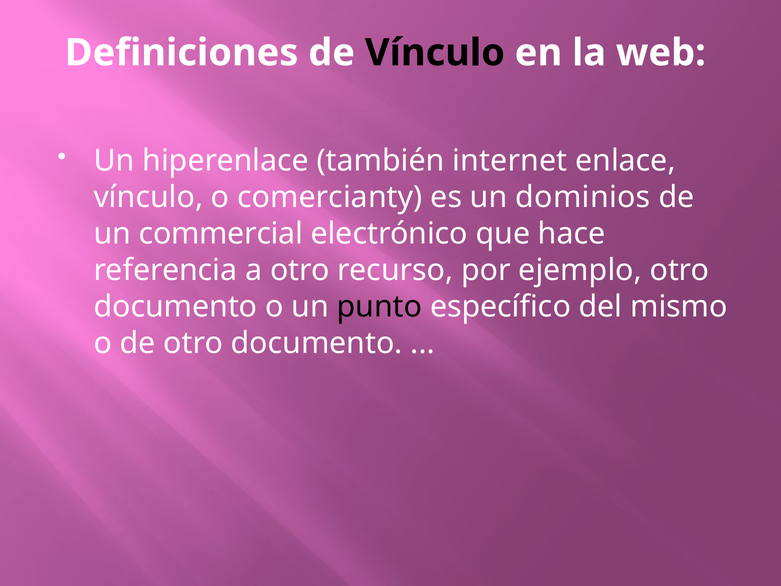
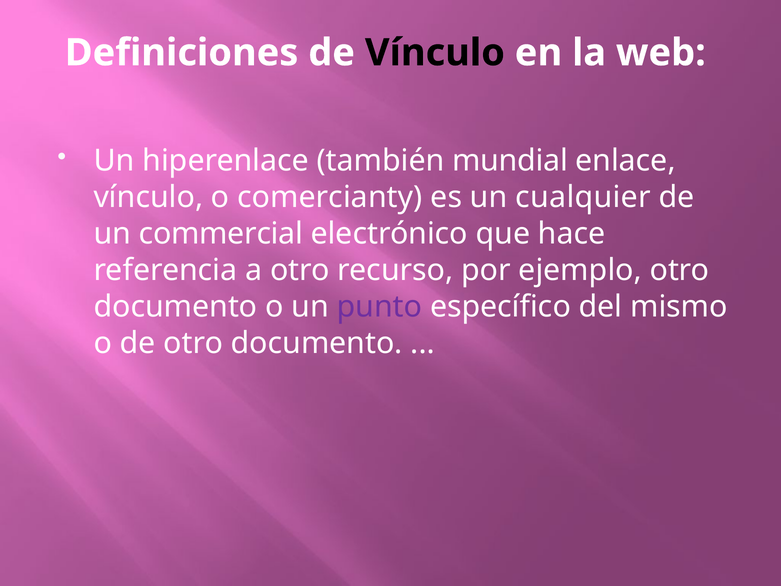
internet: internet -> mundial
dominios: dominios -> cualquier
punto colour: black -> purple
